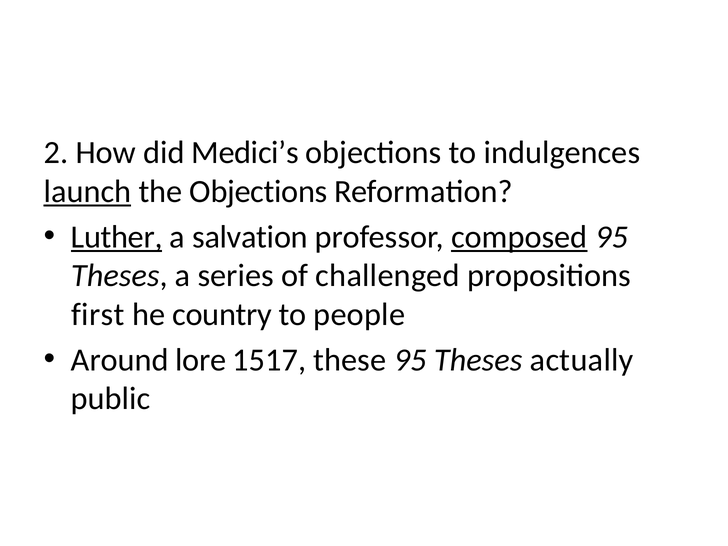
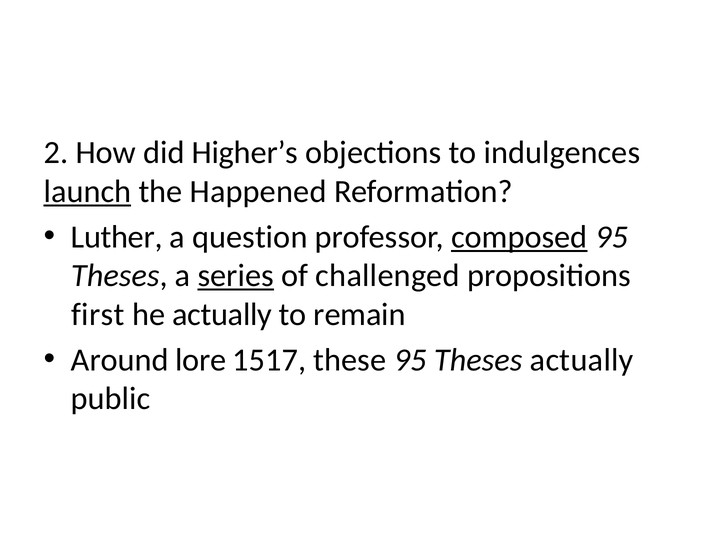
Medici’s: Medici’s -> Higher’s
the Objections: Objections -> Happened
Luther underline: present -> none
salvation: salvation -> question
series underline: none -> present
he country: country -> actually
people: people -> remain
